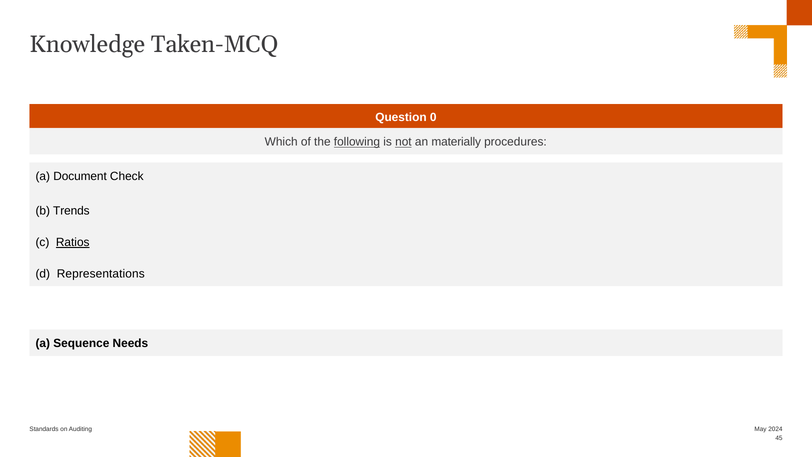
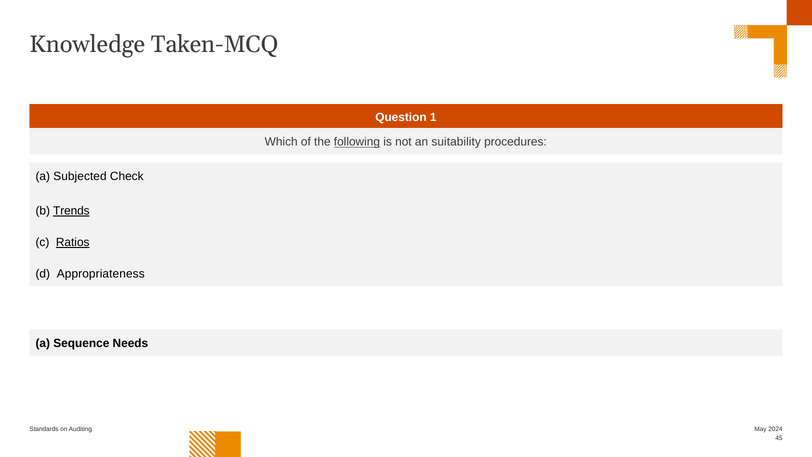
0: 0 -> 1
not underline: present -> none
materially: materially -> suitability
Document: Document -> Subjected
Trends underline: none -> present
Representations: Representations -> Appropriateness
